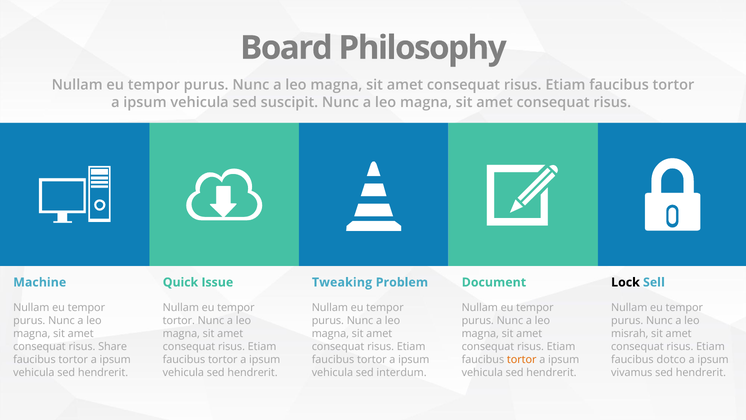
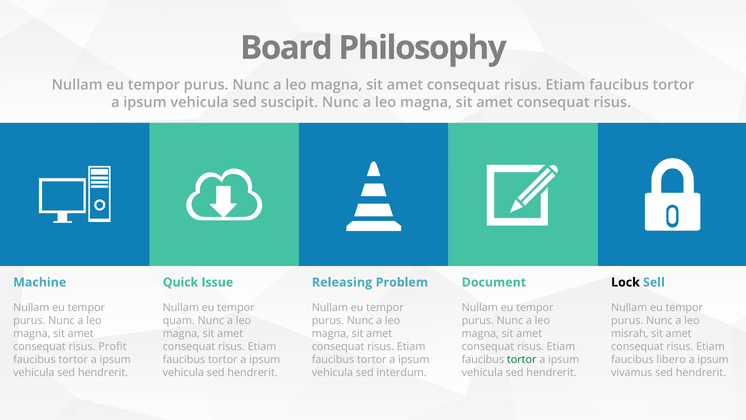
Tweaking: Tweaking -> Releasing
tortor at (179, 320): tortor -> quam
Share: Share -> Profit
tortor at (522, 359) colour: orange -> green
dotco: dotco -> libero
